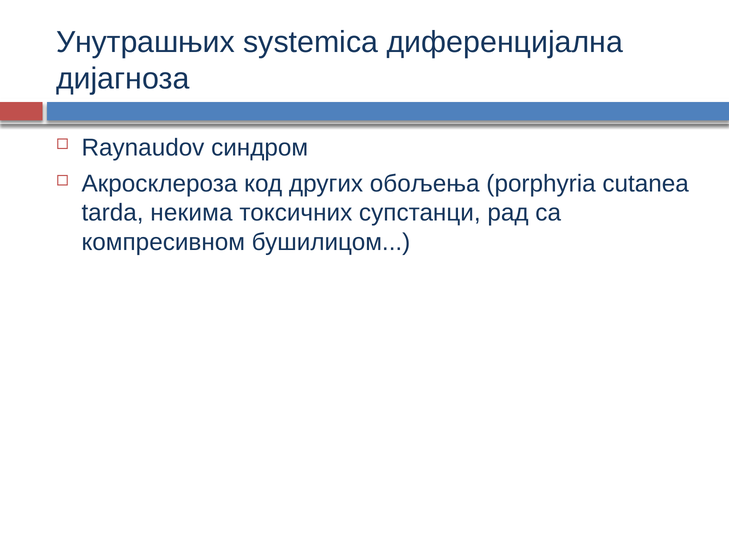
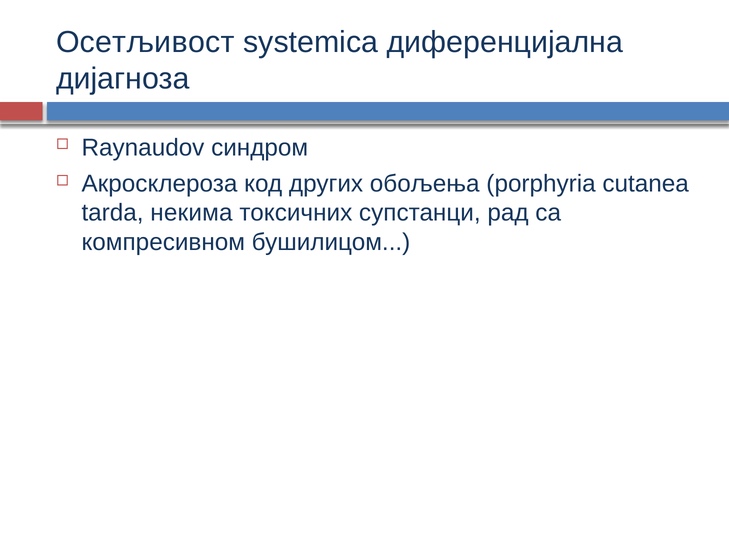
Унутрашњих: Унутрашњих -> Осетљивост
